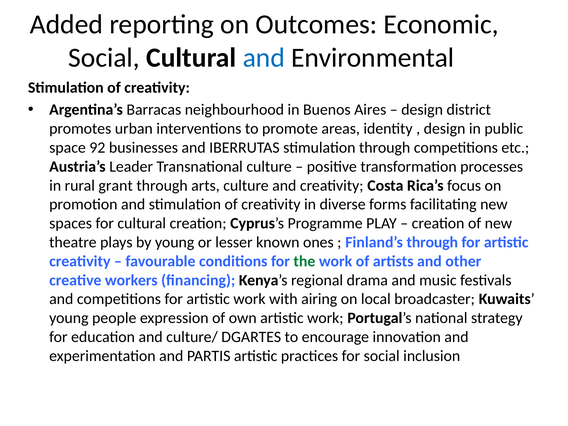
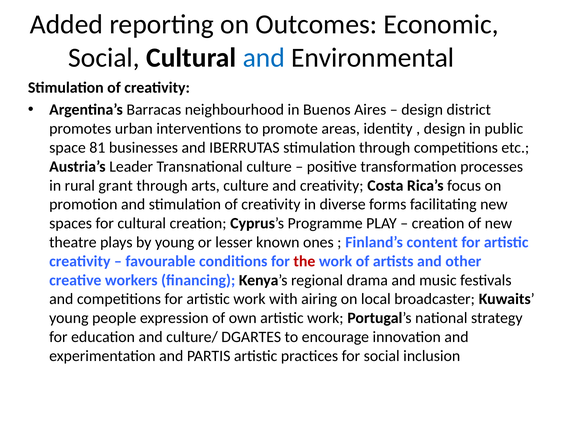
92: 92 -> 81
Finland’s through: through -> content
the colour: green -> red
